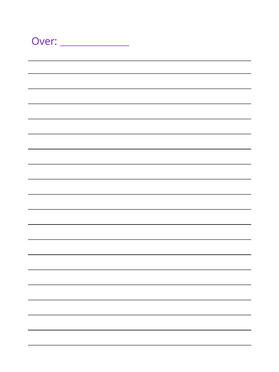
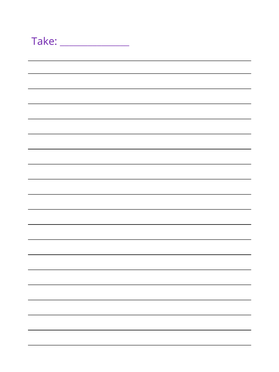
Over: Over -> Take
